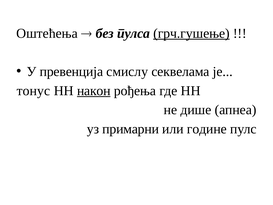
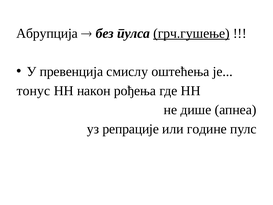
Оштећења: Оштећења -> Абрупција
секвелама: секвелама -> оштећења
након underline: present -> none
примарни: примарни -> репрације
